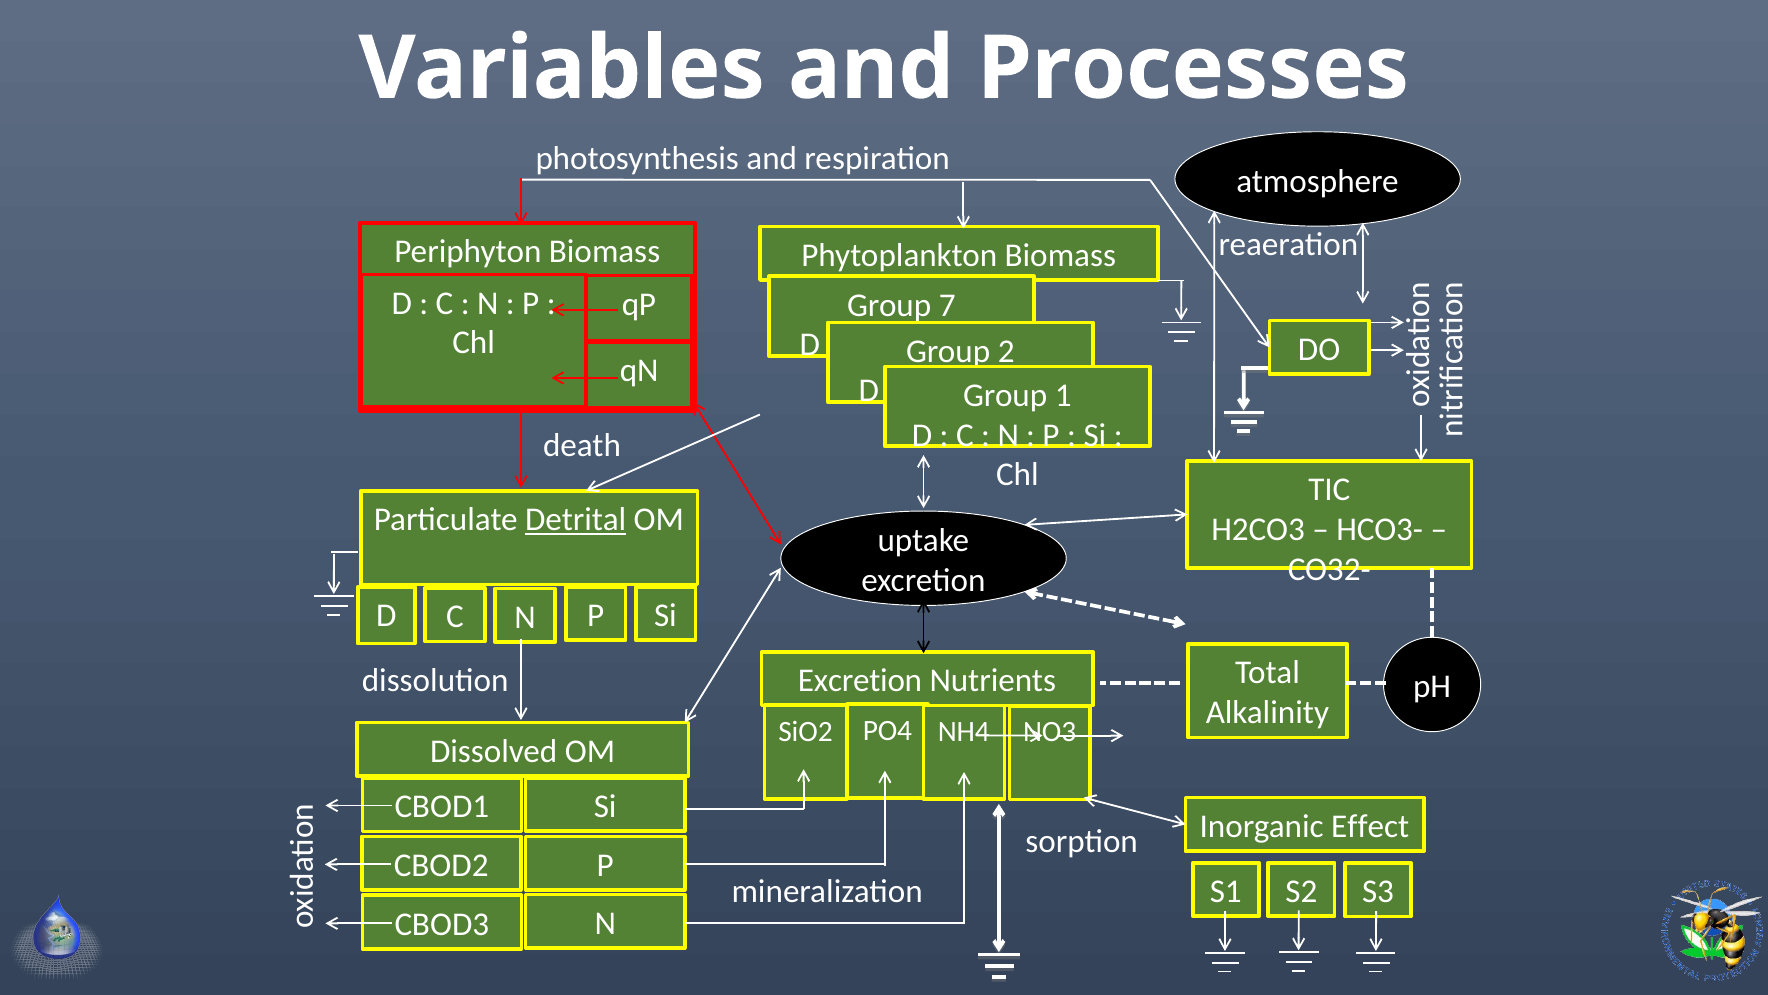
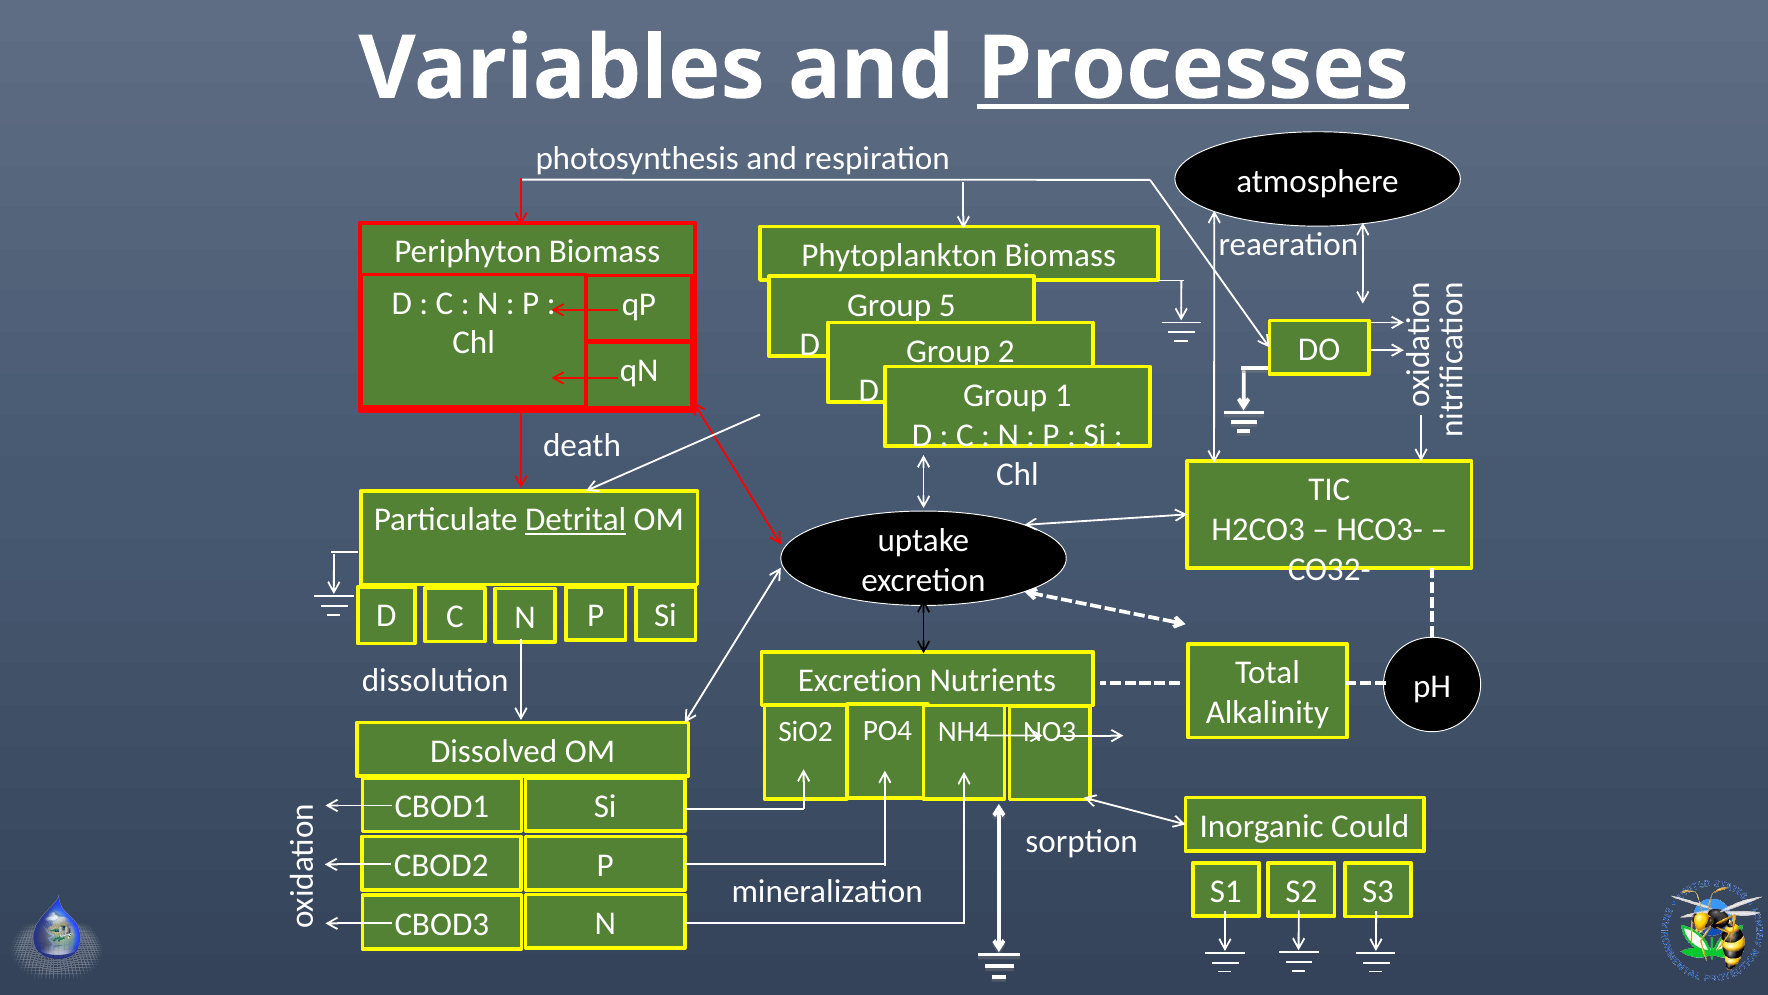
Processes underline: none -> present
7: 7 -> 5
Effect: Effect -> Could
